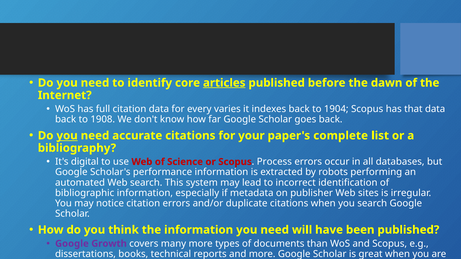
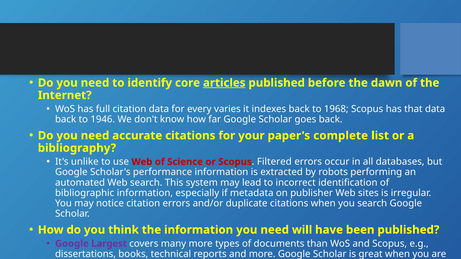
1904: 1904 -> 1968
1908: 1908 -> 1946
you at (67, 136) underline: present -> none
digital: digital -> unlike
Process: Process -> Filtered
Growth: Growth -> Largest
